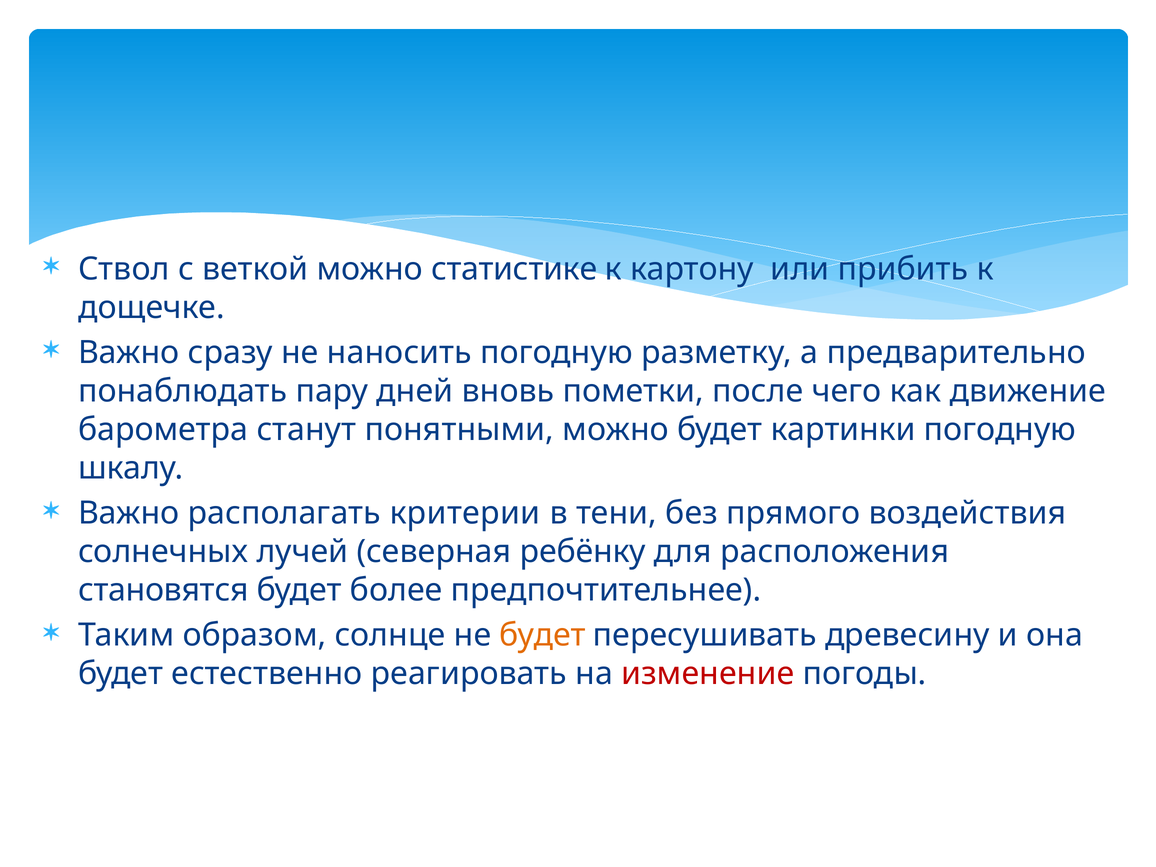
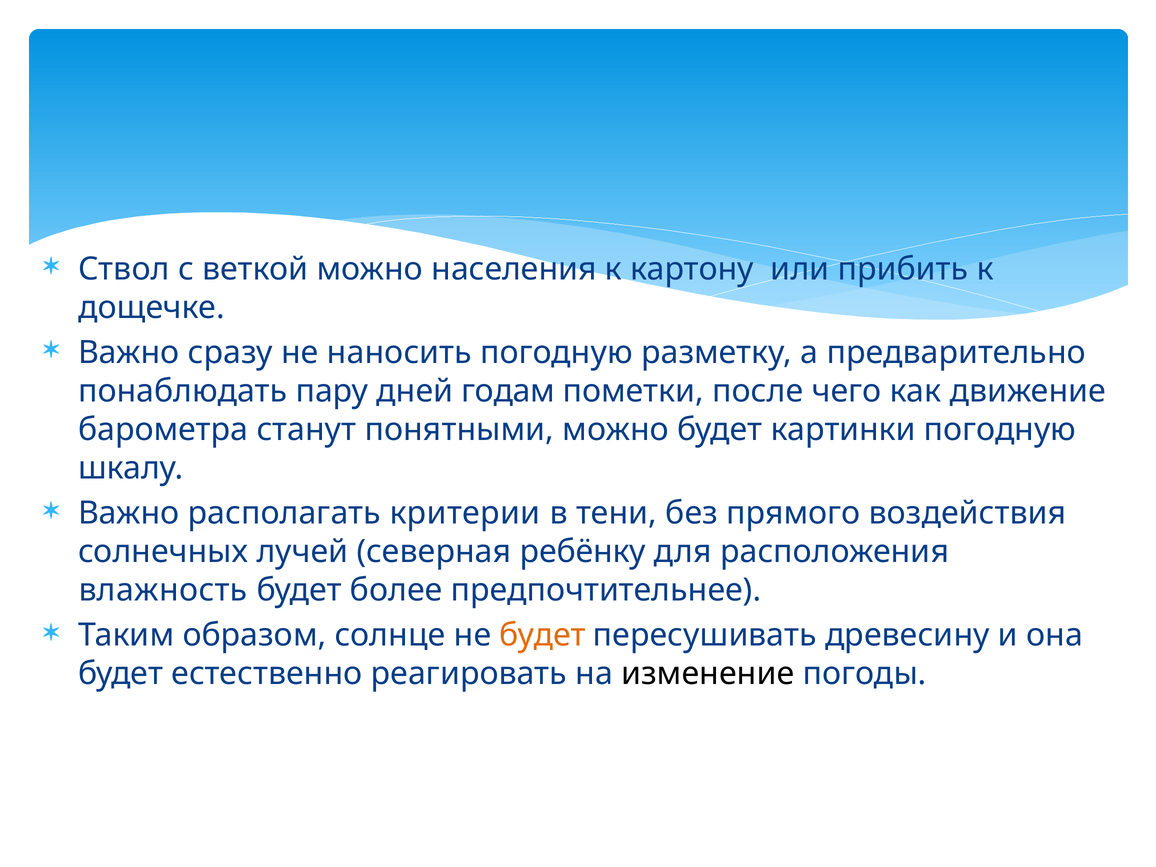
статистике: статистике -> населения
вновь: вновь -> годам
становятся: становятся -> влажность
изменение colour: red -> black
